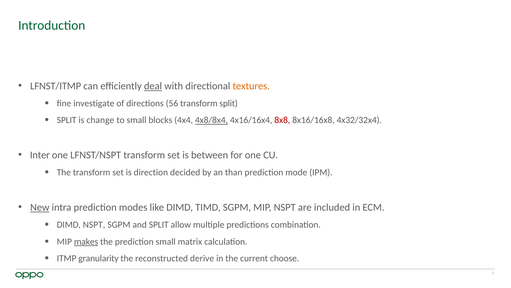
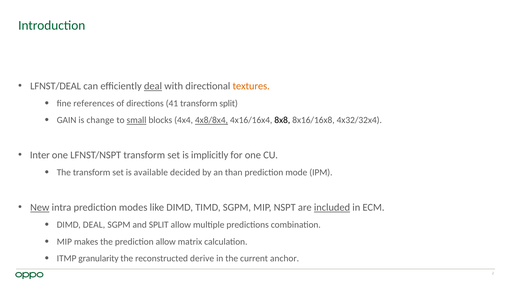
LFNST/ITMP: LFNST/ITMP -> LFNST/DEAL
investigate: investigate -> references
56: 56 -> 41
SPLIT at (67, 120): SPLIT -> GAIN
small at (137, 120) underline: none -> present
8x8 colour: red -> black
between: between -> implicitly
direction: direction -> available
included underline: none -> present
DIMD NSPT: NSPT -> DEAL
makes underline: present -> none
prediction small: small -> allow
choose: choose -> anchor
